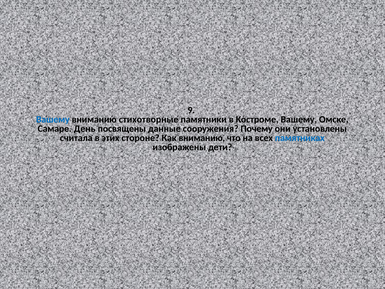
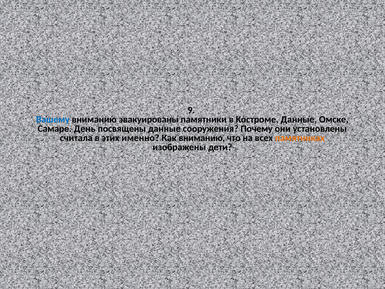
стихотворные: стихотворные -> эвакуированы
Костроме Вашему: Вашему -> Данные
стороне: стороне -> именно
памятниках colour: blue -> orange
